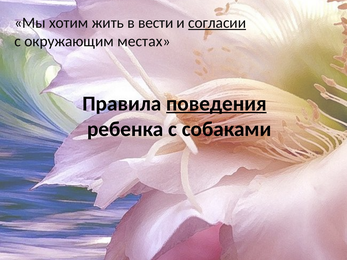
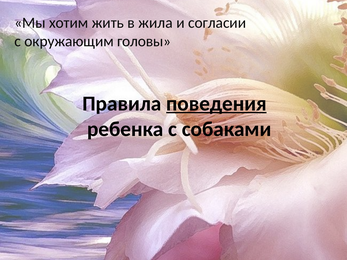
вести: вести -> жила
согласии underline: present -> none
местах: местах -> головы
